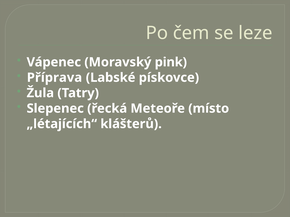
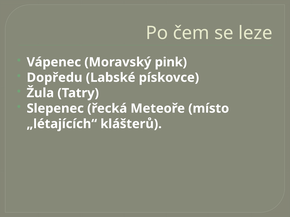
Příprava: Příprava -> Dopředu
